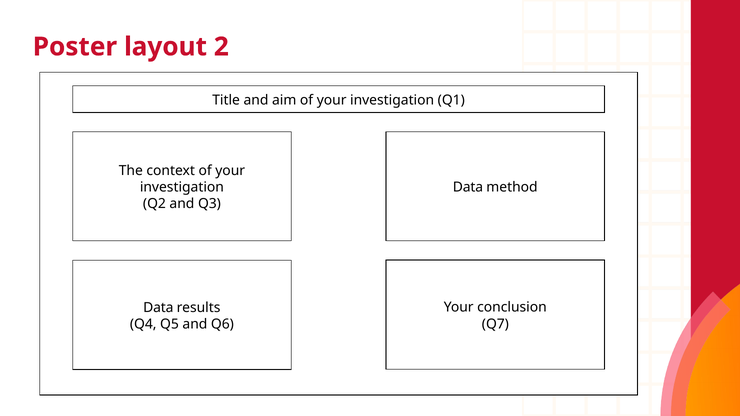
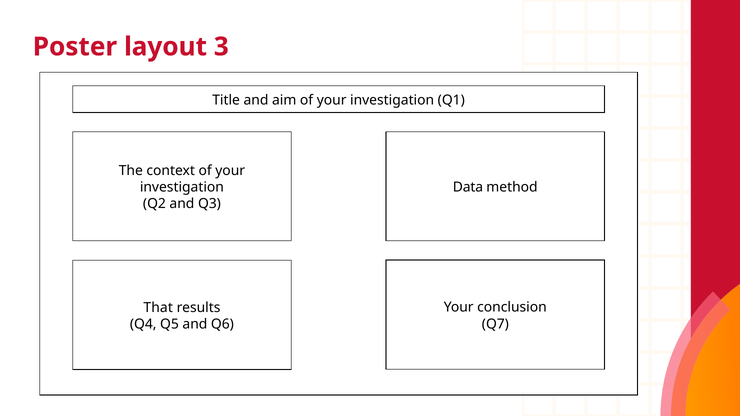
2: 2 -> 3
Data at (158, 308): Data -> That
